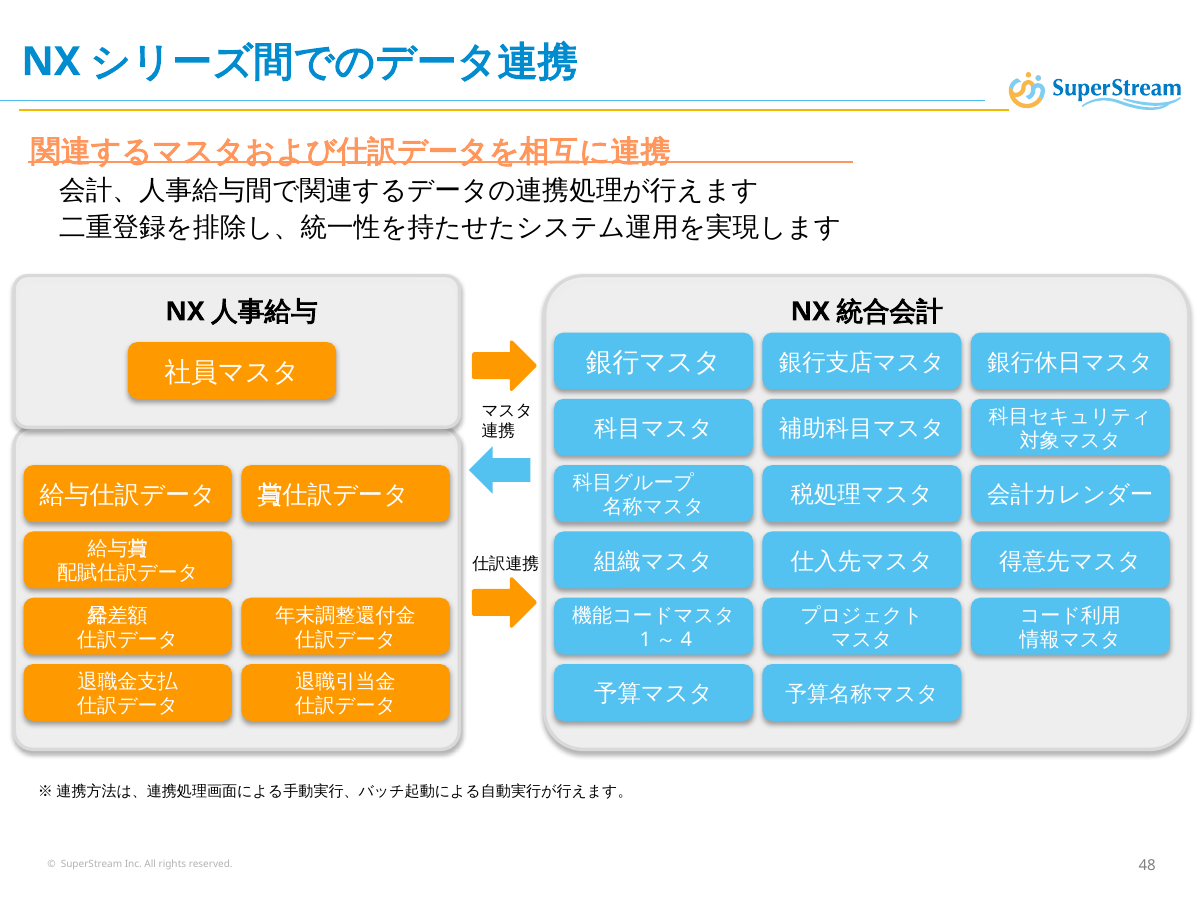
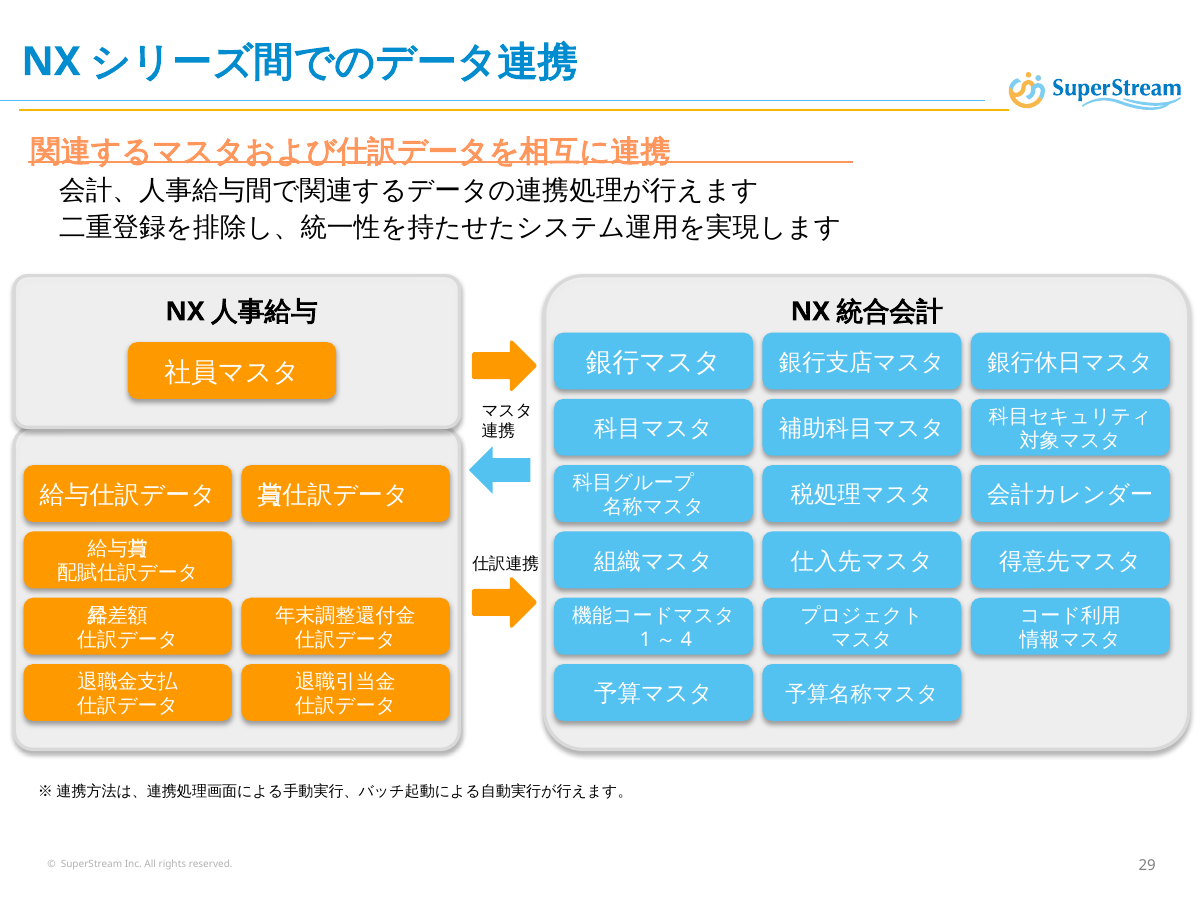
48: 48 -> 29
